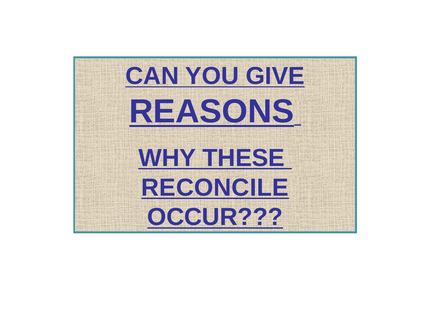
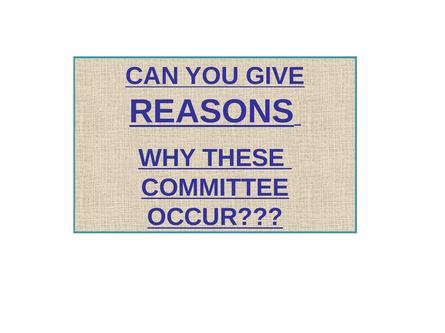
RECONCILE: RECONCILE -> COMMITTEE
